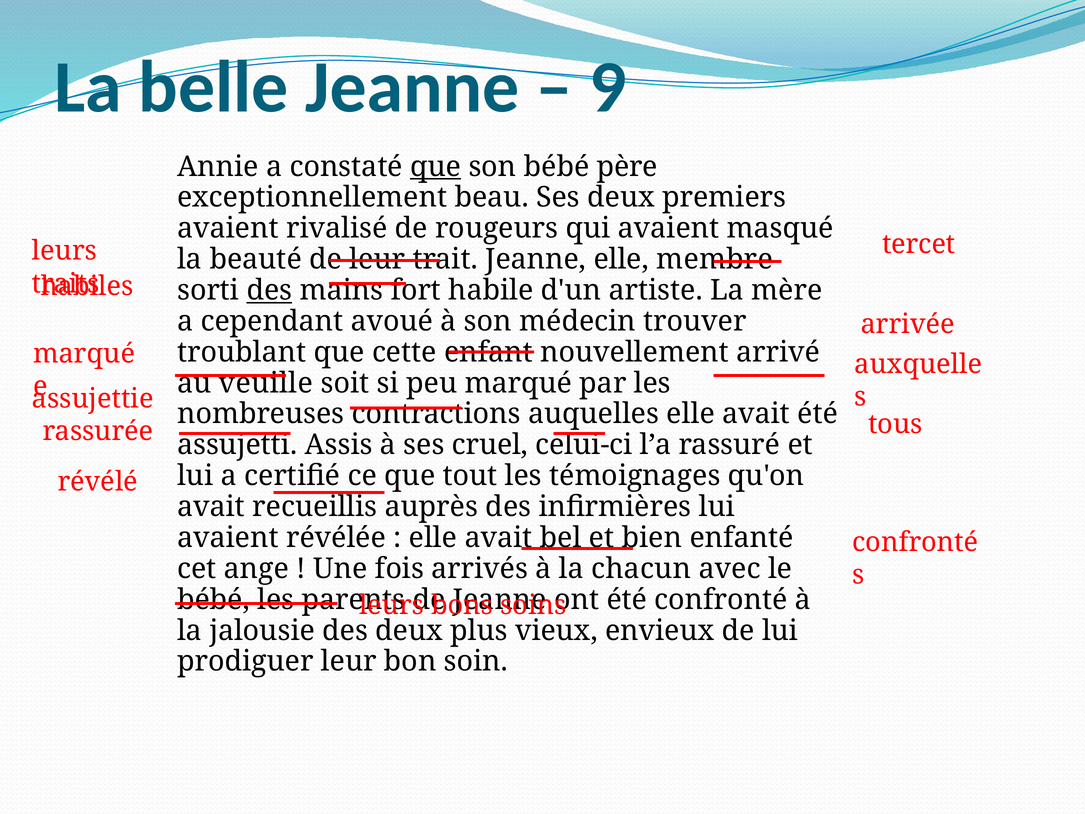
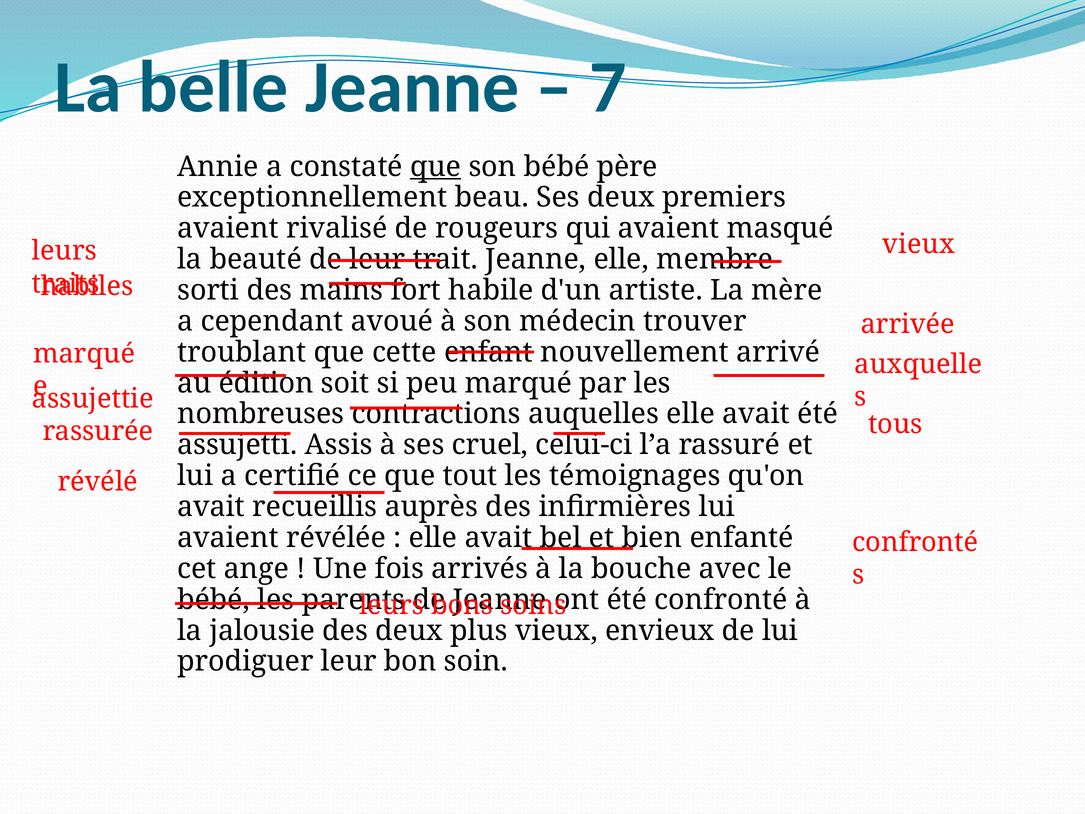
9: 9 -> 7
tercet at (919, 244): tercet -> vieux
des at (269, 290) underline: present -> none
veuille: veuille -> édition
chacun: chacun -> bouche
